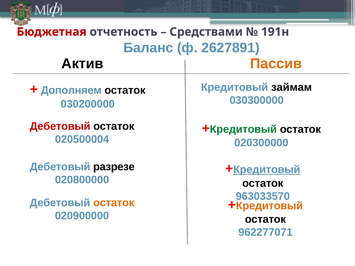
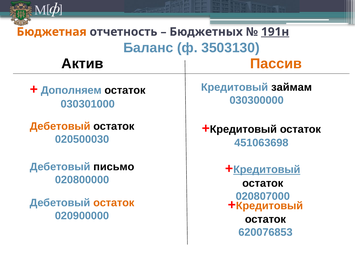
Бюджетная colour: red -> orange
Средствами: Средствами -> Бюджетных
191н underline: none -> present
2627891: 2627891 -> 3503130
030200000: 030200000 -> 030301000
Дебетовый at (60, 126) colour: red -> orange
Кредитовый at (243, 129) colour: green -> black
020500004: 020500004 -> 020500030
020300000: 020300000 -> 451063698
разрезе: разрезе -> письмо
963033570: 963033570 -> 020807000
962277071: 962277071 -> 620076853
